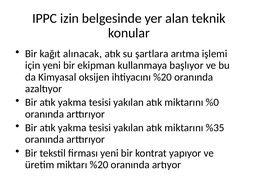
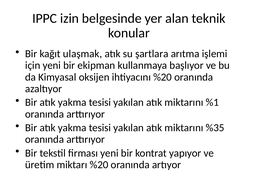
alınacak: alınacak -> ulaşmak
%0: %0 -> %1
